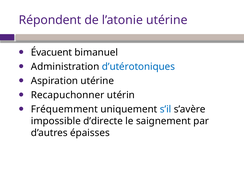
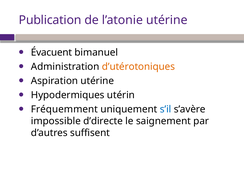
Répondent: Répondent -> Publication
d’utérotoniques colour: blue -> orange
Recapuchonner: Recapuchonner -> Hypodermiques
épaisses: épaisses -> suffisent
